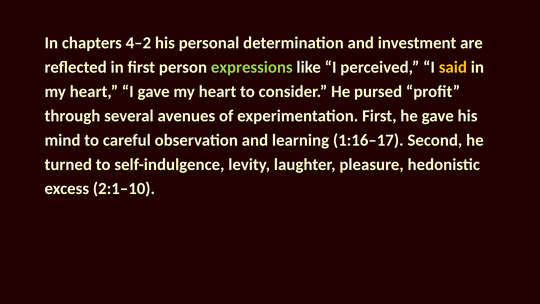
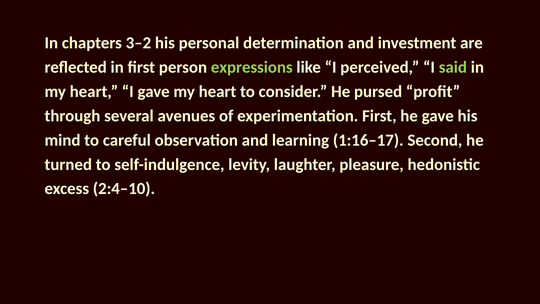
4–2: 4–2 -> 3–2
said colour: yellow -> light green
2:1–10: 2:1–10 -> 2:4–10
